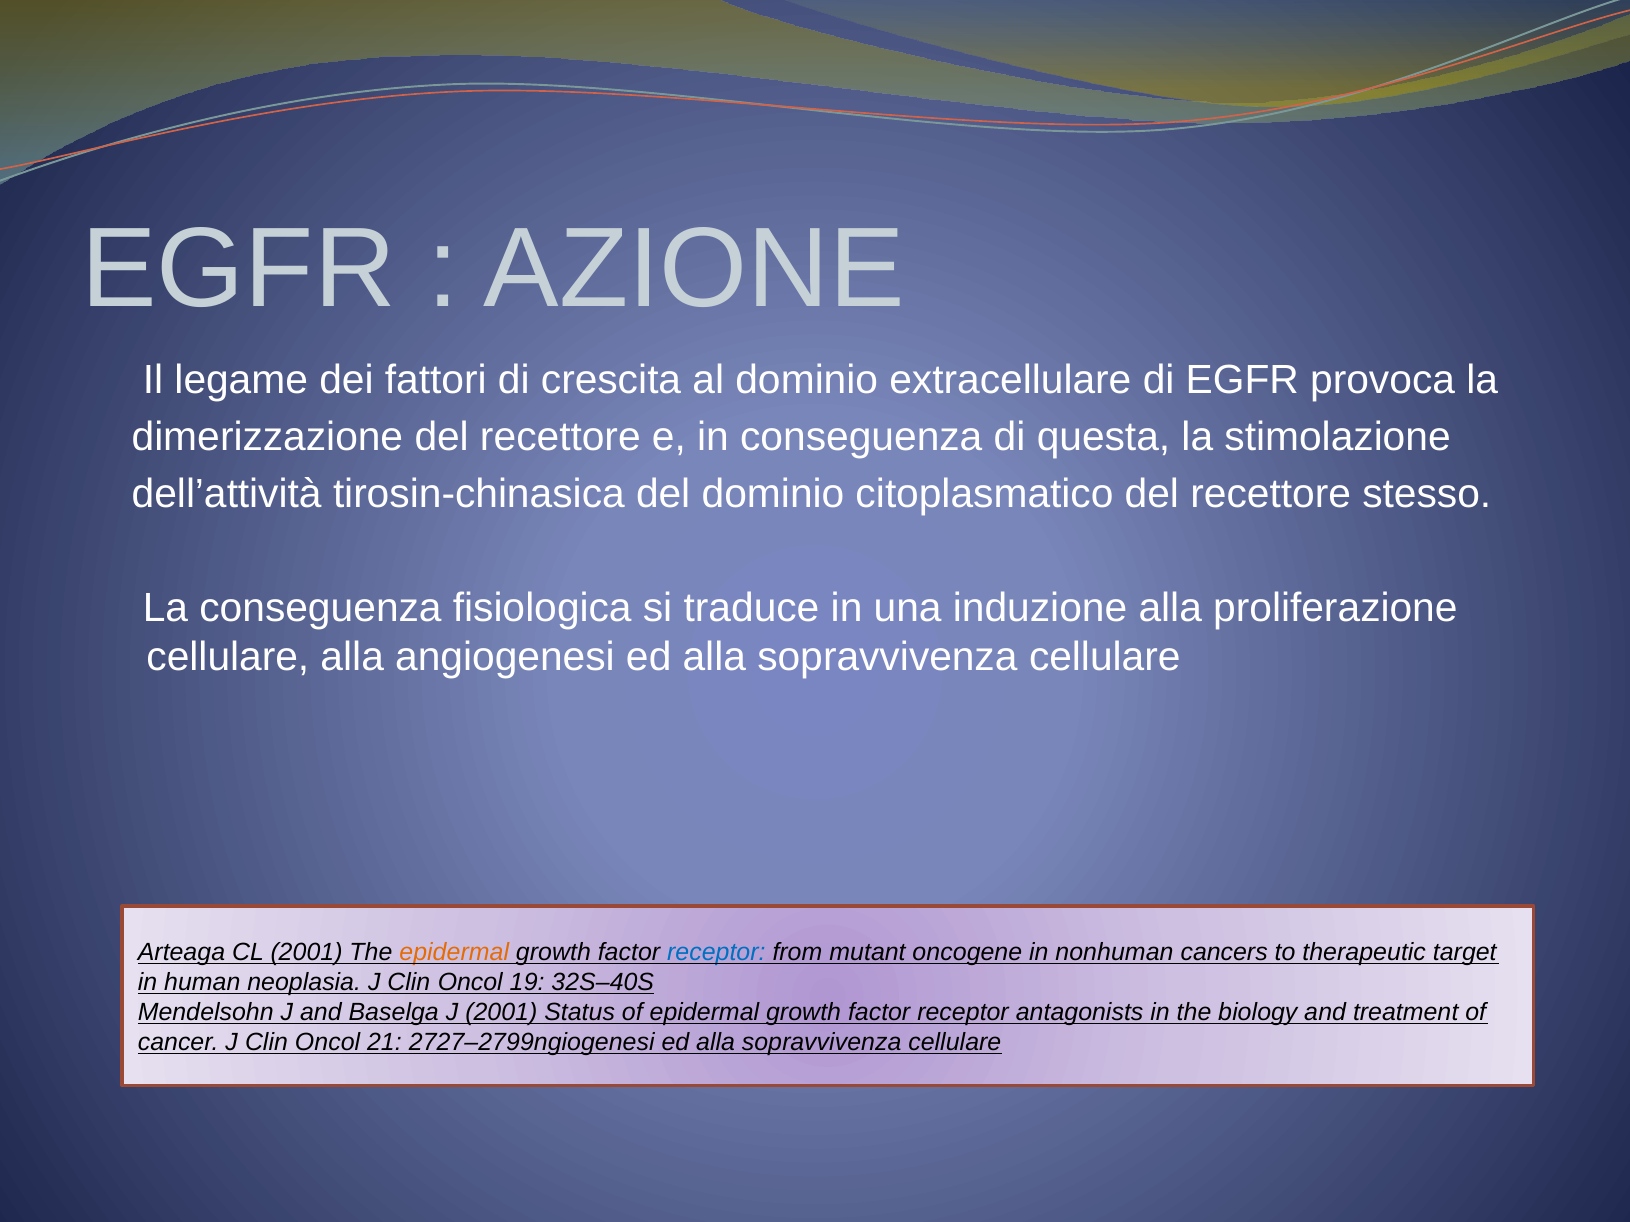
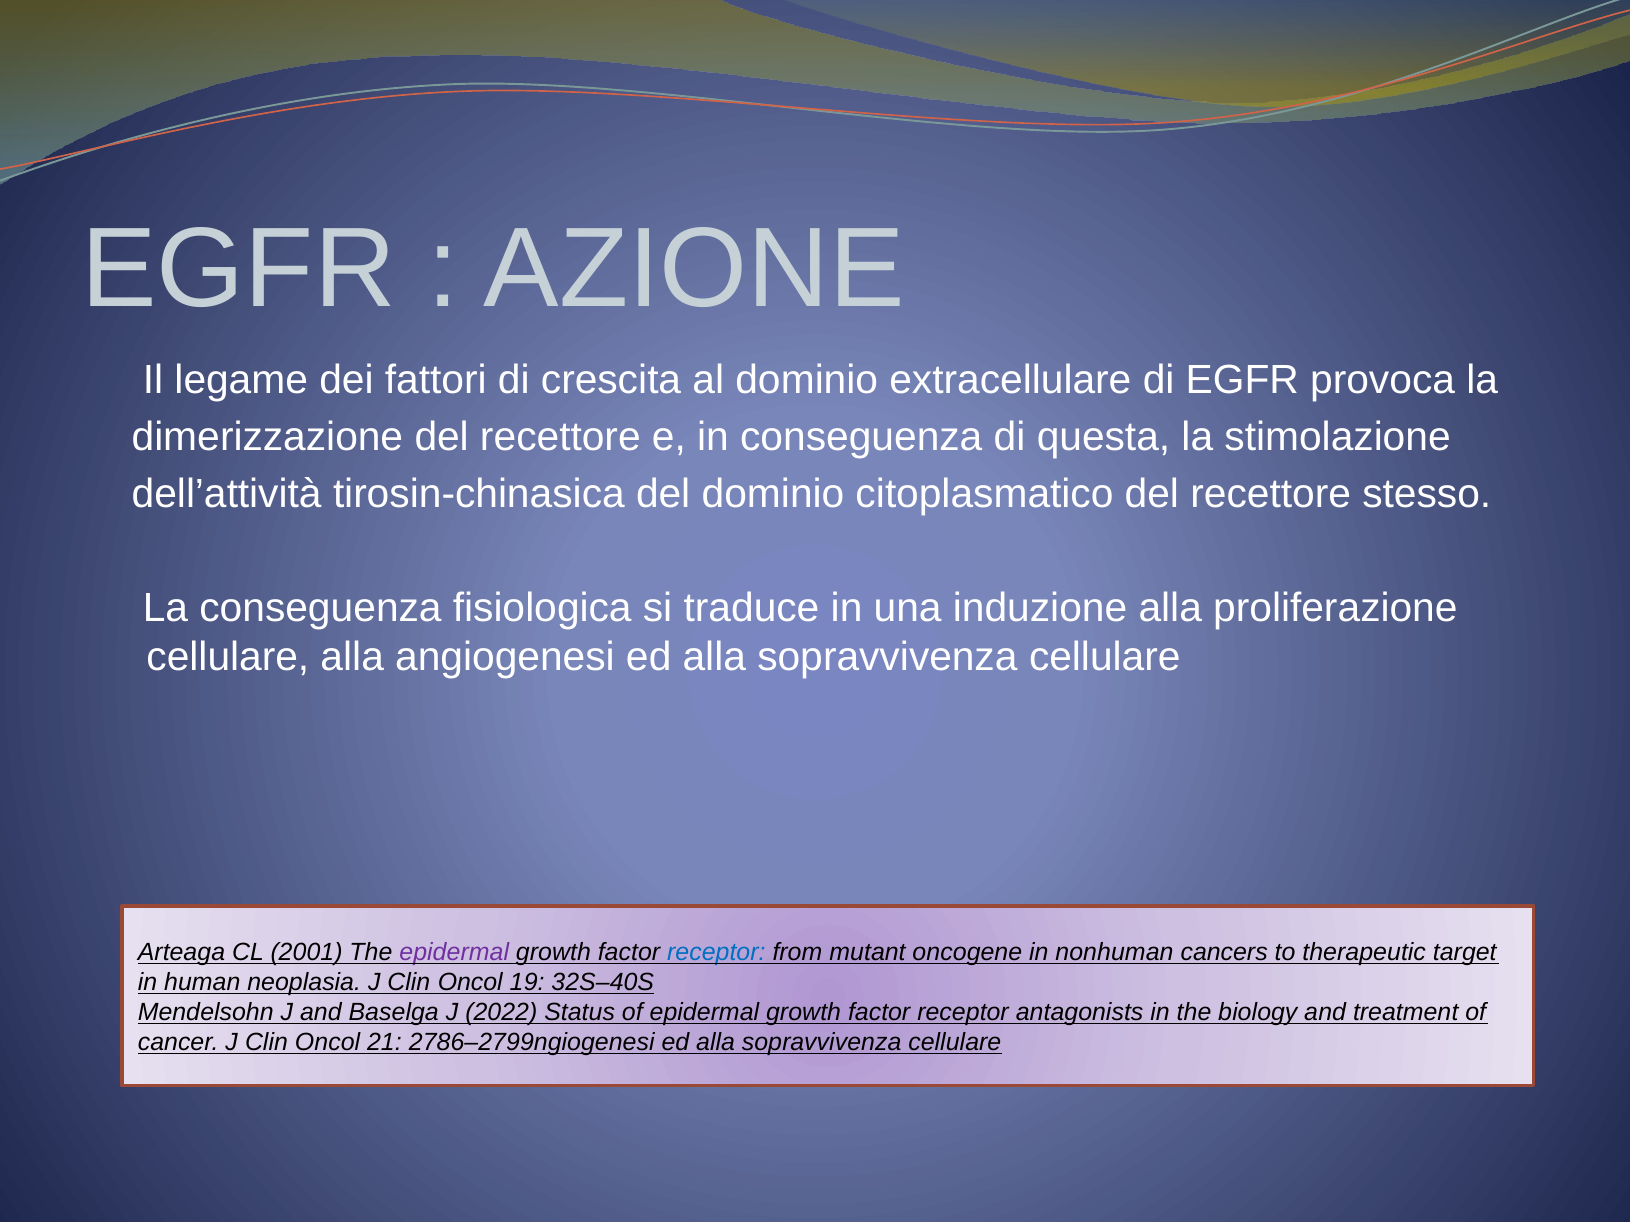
epidermal at (454, 953) colour: orange -> purple
J 2001: 2001 -> 2022
2727–2799ngiogenesi: 2727–2799ngiogenesi -> 2786–2799ngiogenesi
